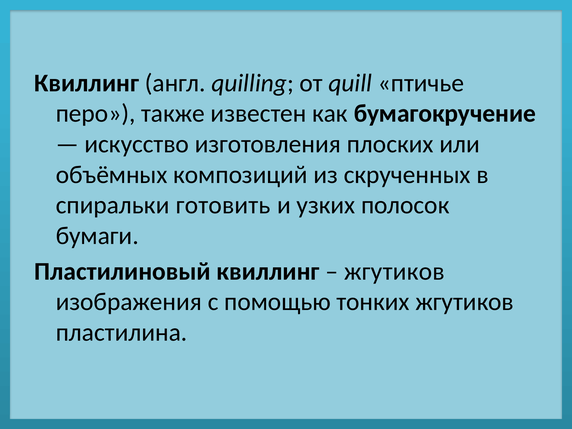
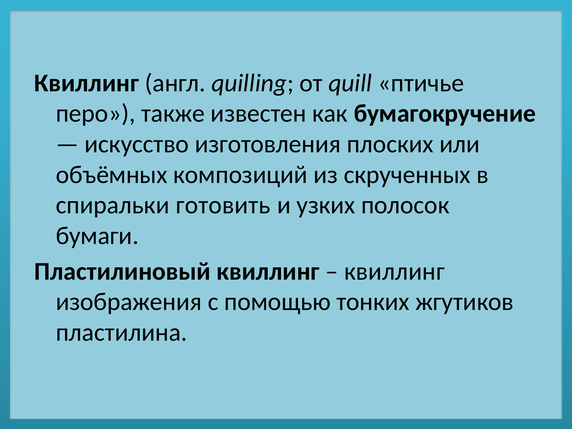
жгутиков at (394, 271): жгутиков -> квиллинг
